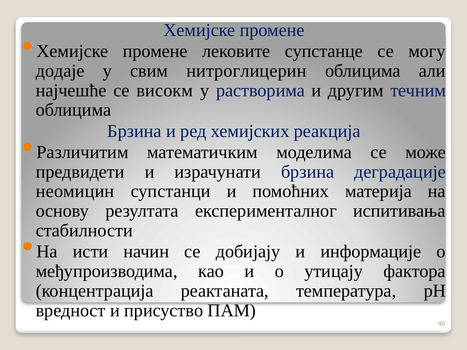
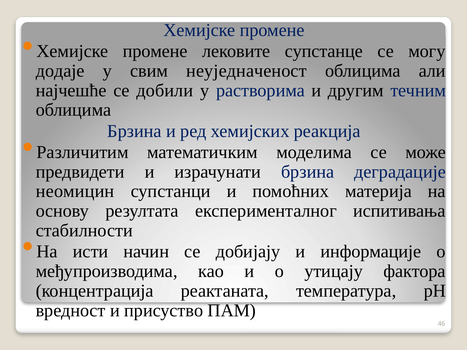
нитроглицерин: нитроглицерин -> неуједначеност
високм: високм -> добили
